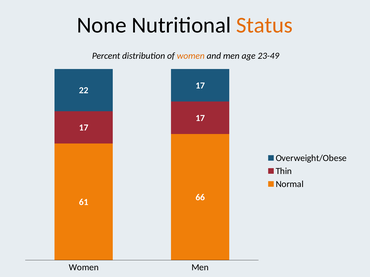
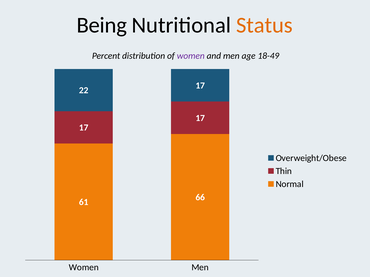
None: None -> Being
women at (191, 56) colour: orange -> purple
23-49: 23-49 -> 18-49
